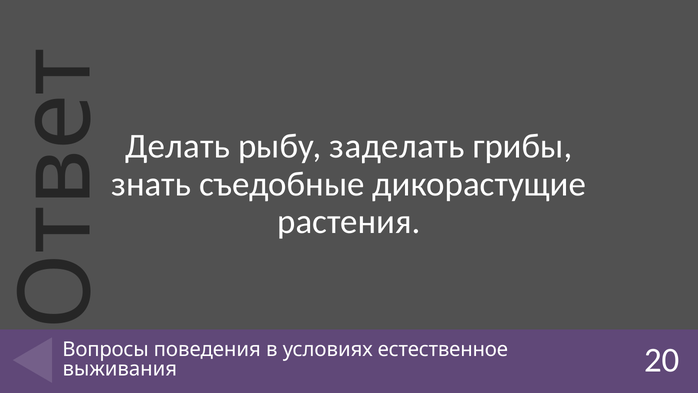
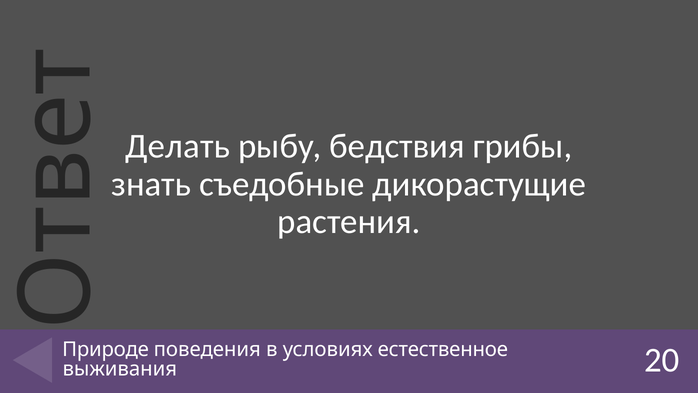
заделать: заделать -> бедствия
Вопросы: Вопросы -> Природе
